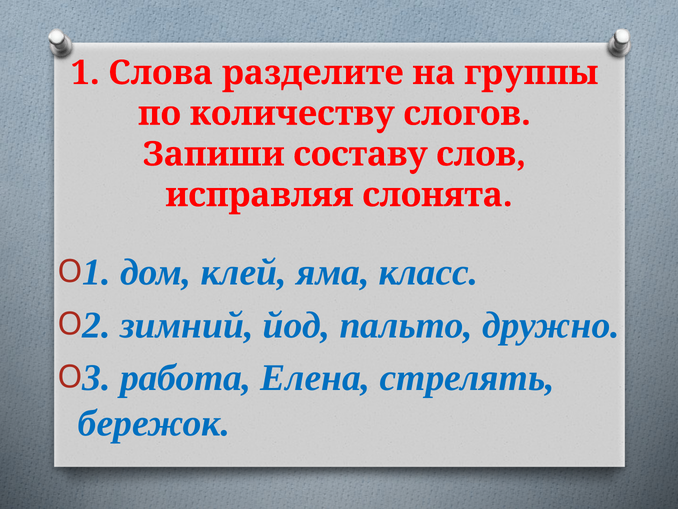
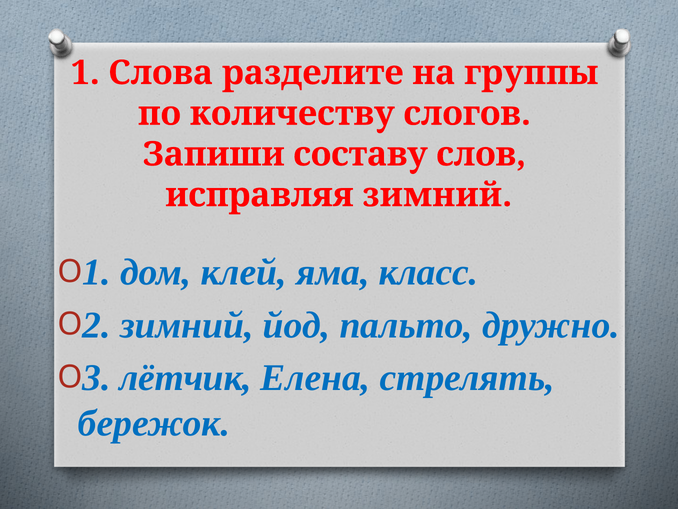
исправляя слонята: слонята -> зимний
работа: работа -> лётчик
